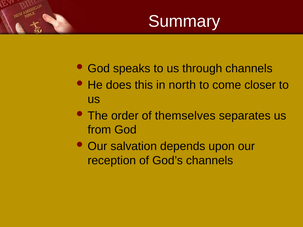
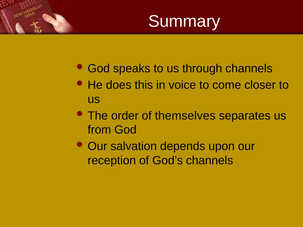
north: north -> voice
